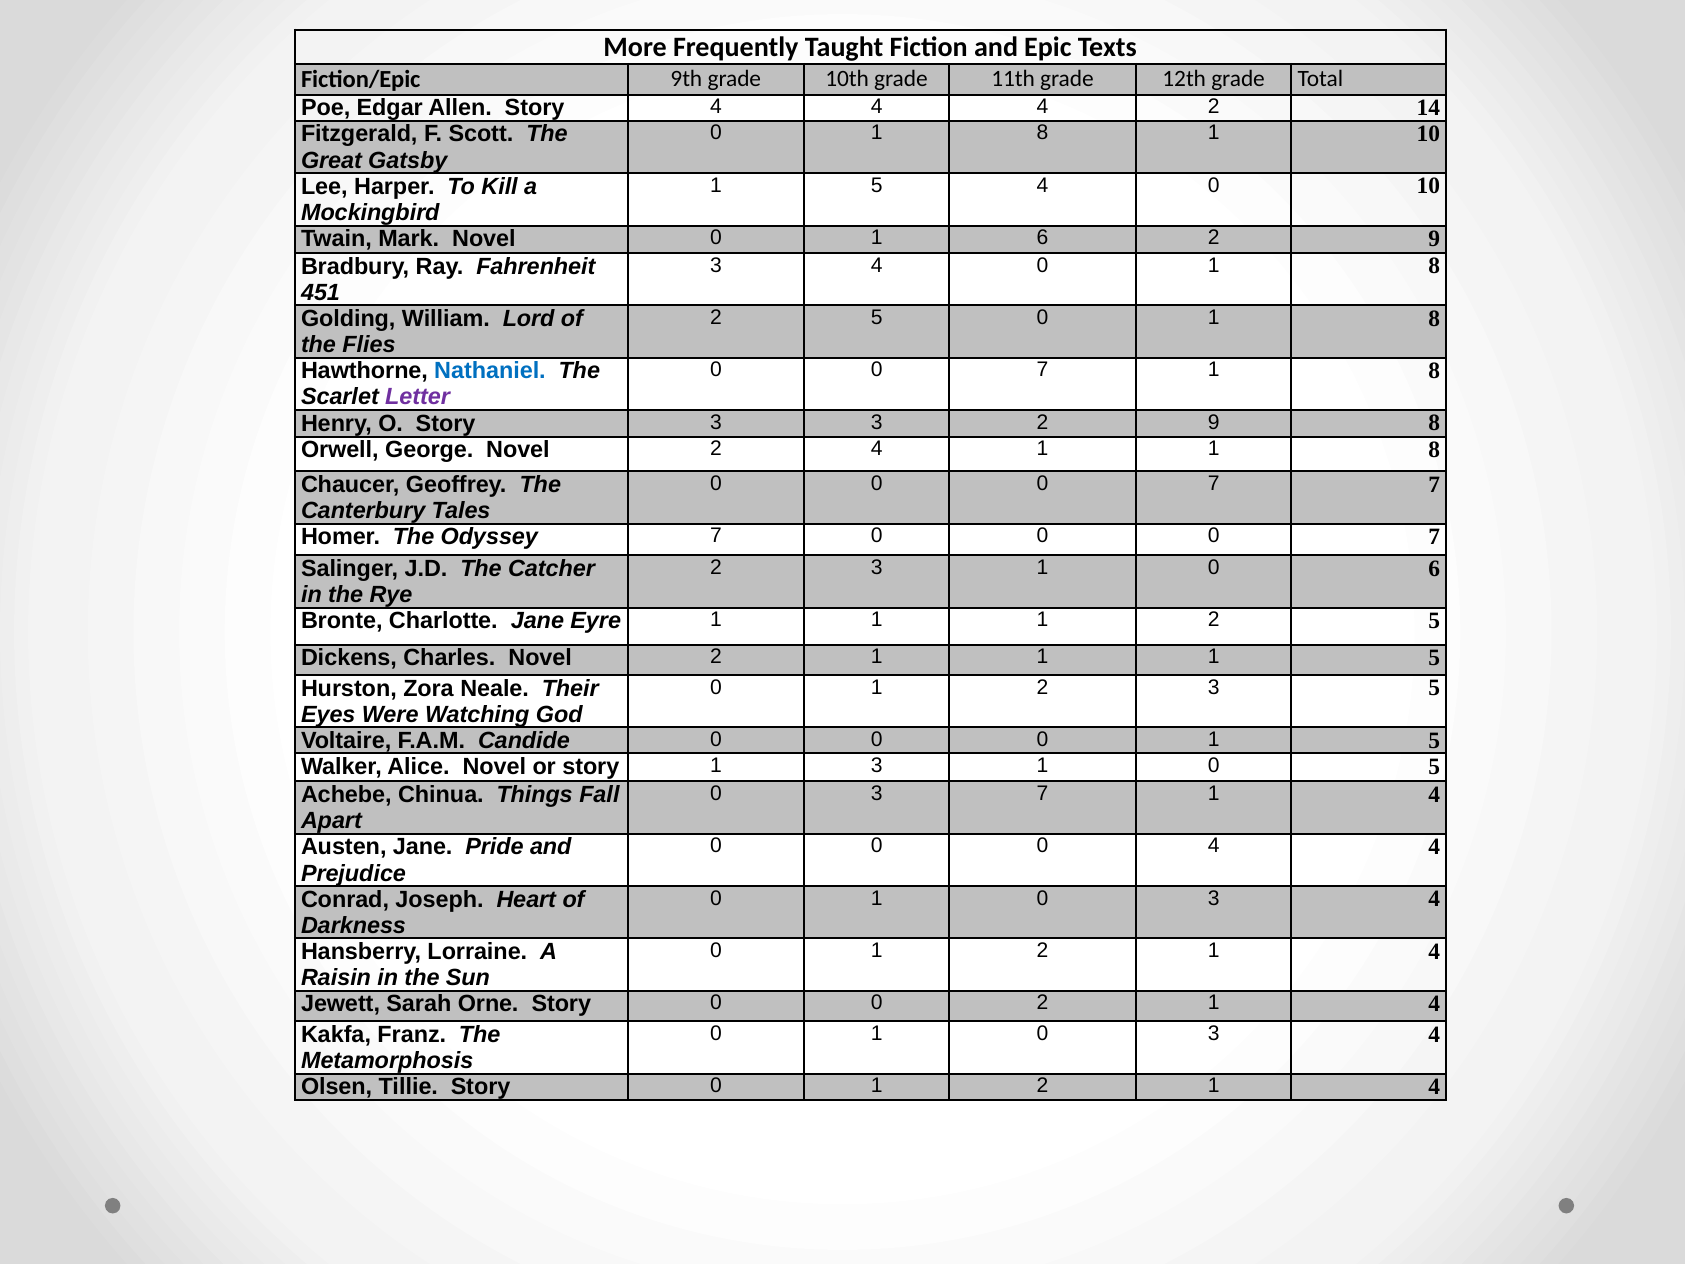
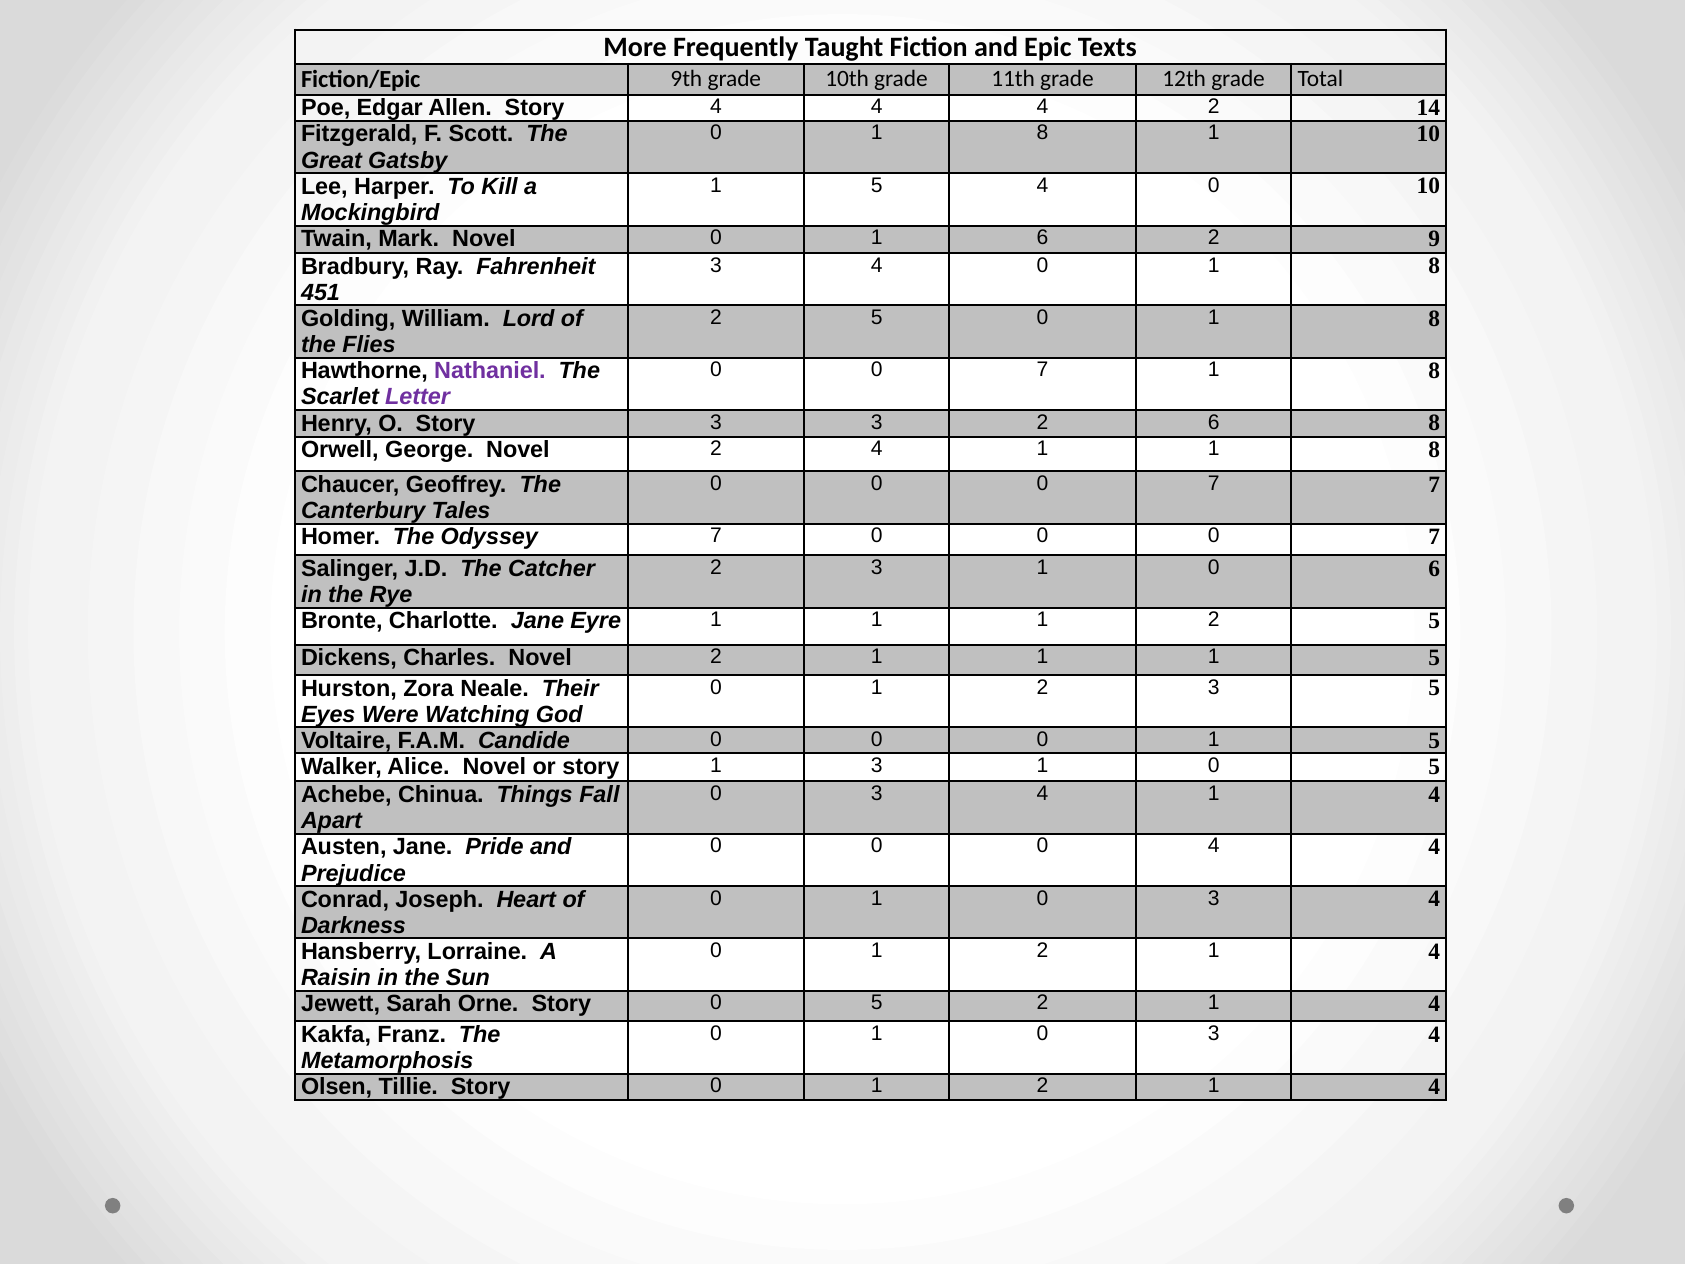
Nathaniel colour: blue -> purple
3 2 9: 9 -> 6
7 at (1043, 793): 7 -> 4
Story 0 0: 0 -> 5
